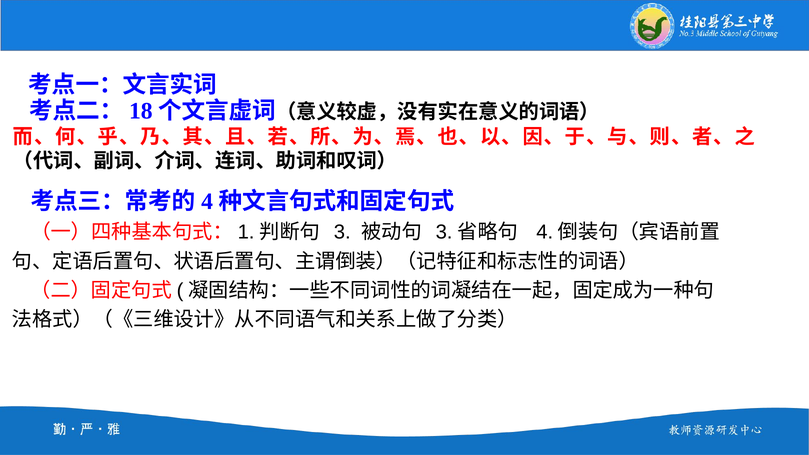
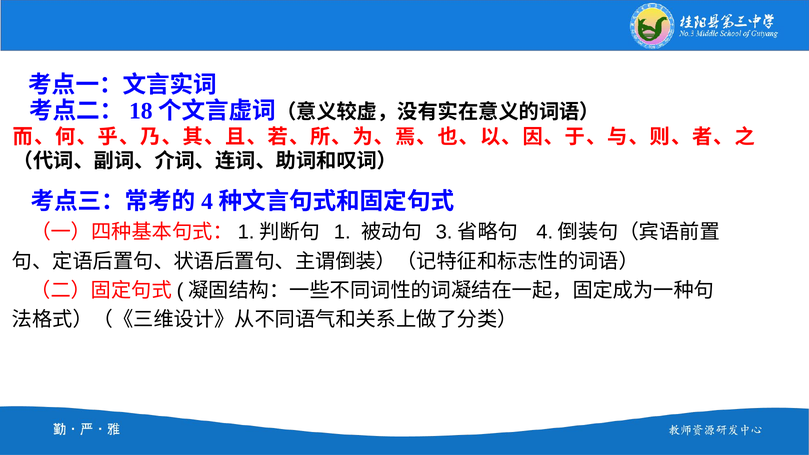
3: 3 -> 1
